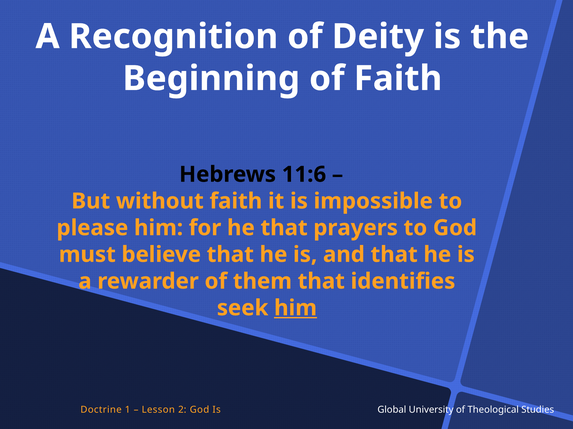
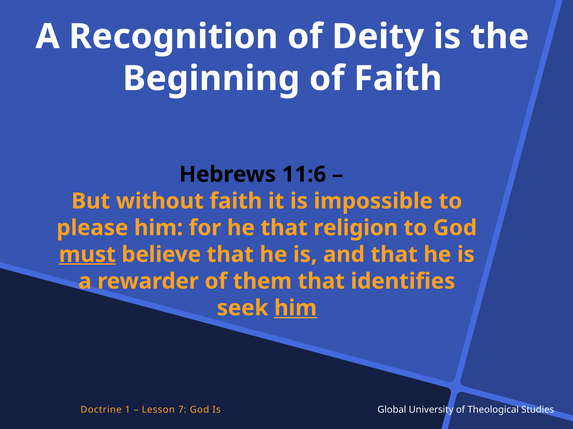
prayers: prayers -> religion
must underline: none -> present
2: 2 -> 7
